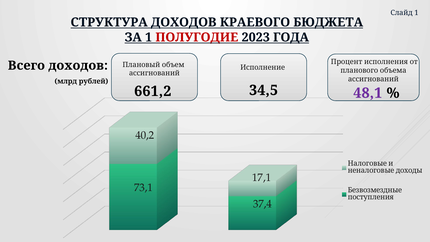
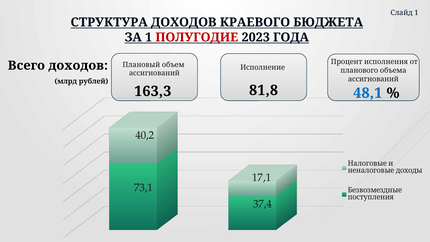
34,5: 34,5 -> 81,8
661,2: 661,2 -> 163,3
48,1 colour: purple -> blue
